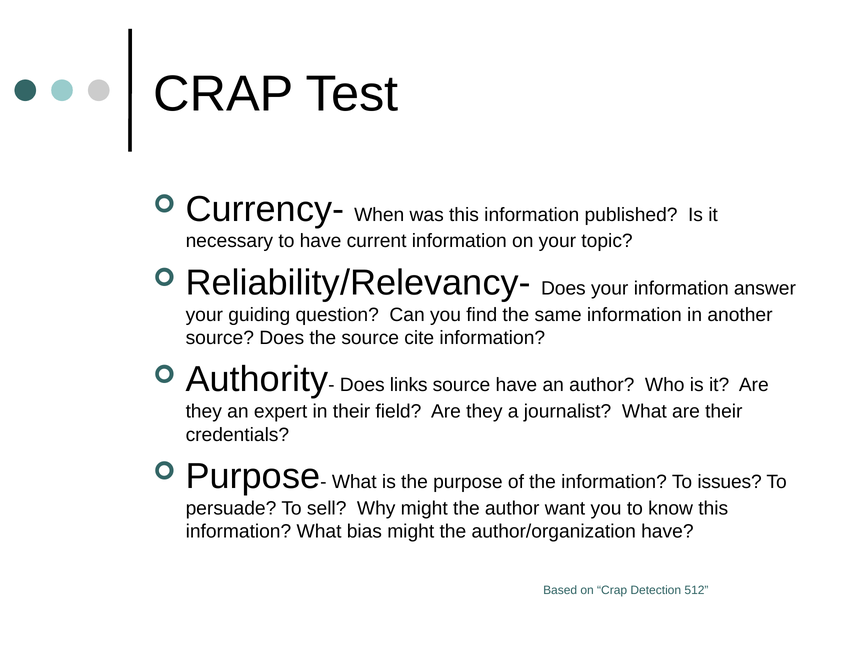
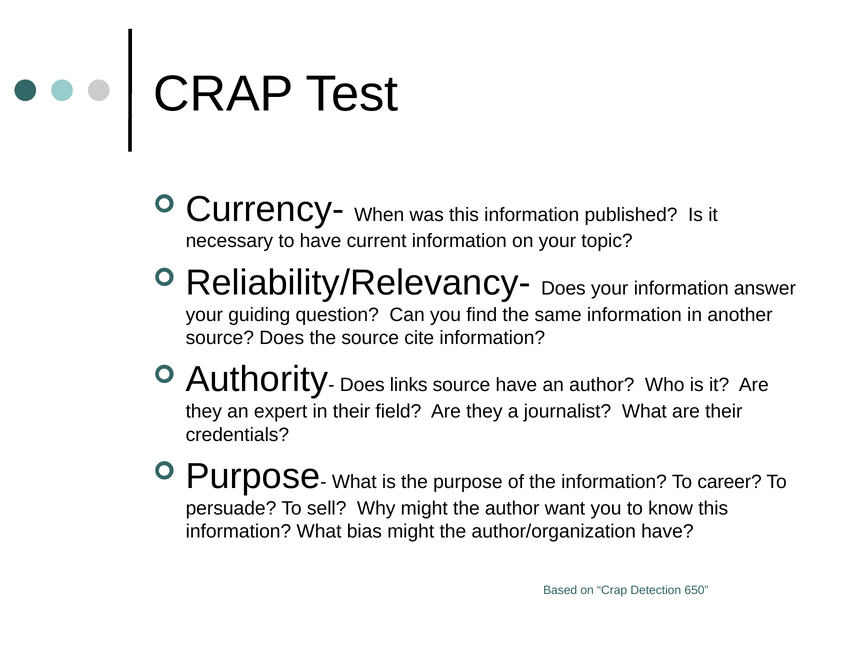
issues: issues -> career
512: 512 -> 650
